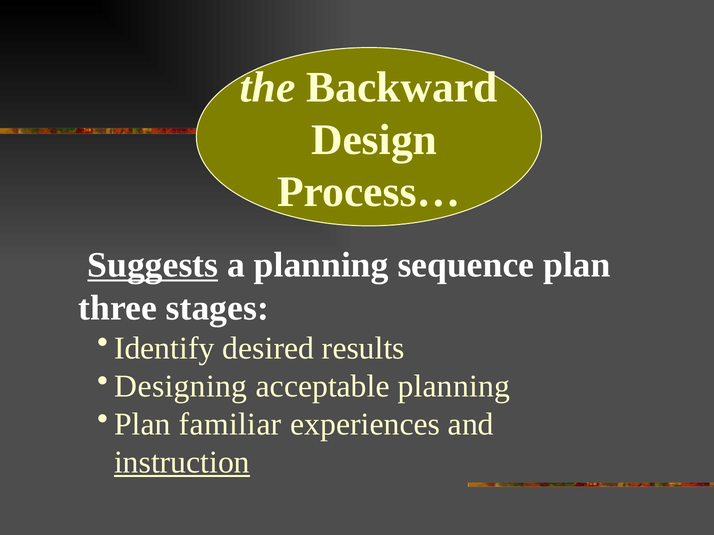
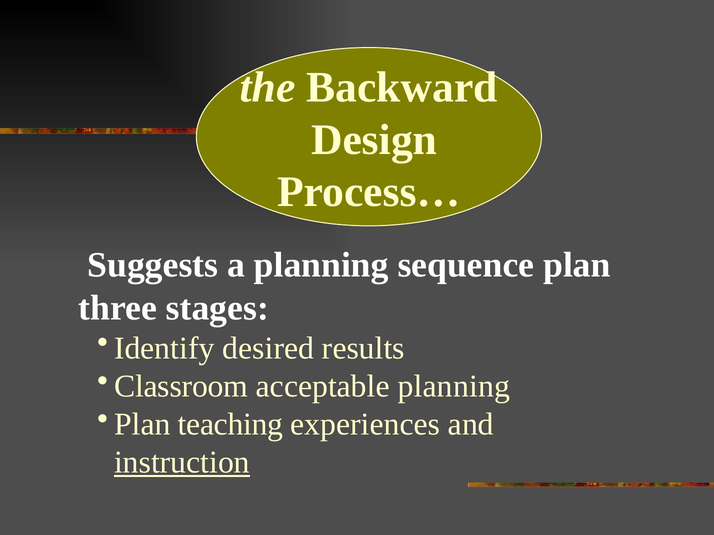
Suggests underline: present -> none
Designing: Designing -> Classroom
familiar: familiar -> teaching
